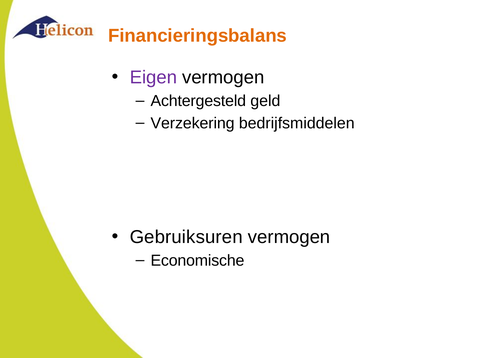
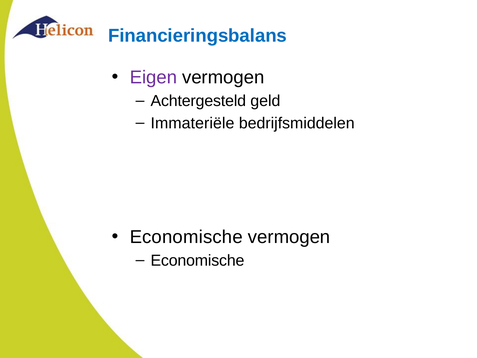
Financieringsbalans colour: orange -> blue
Verzekering: Verzekering -> Immateriële
Gebruiksuren at (186, 237): Gebruiksuren -> Economische
